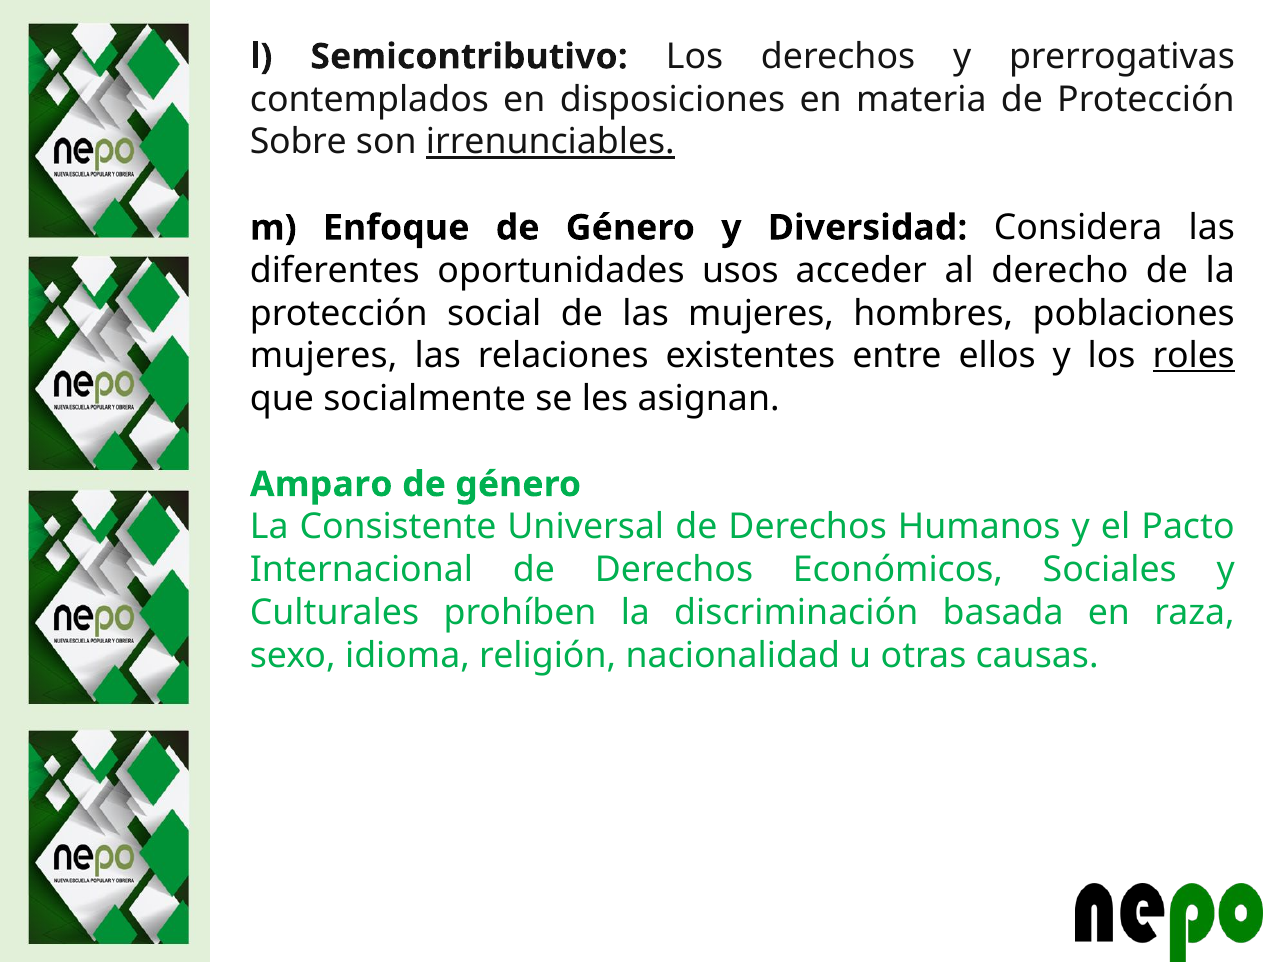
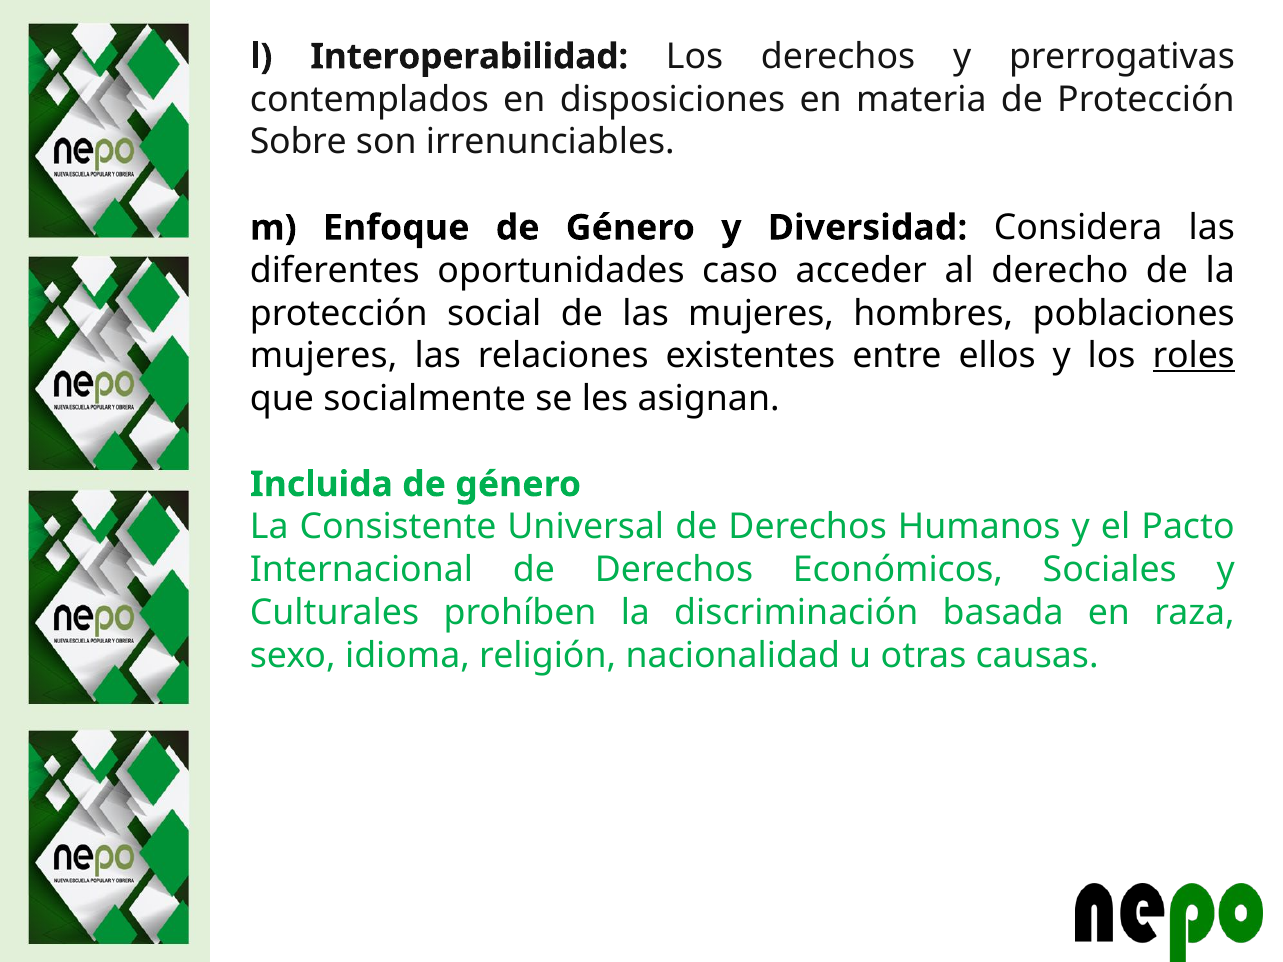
Semicontributivo: Semicontributivo -> Interoperabilidad
irrenunciables underline: present -> none
usos: usos -> caso
Amparo: Amparo -> Incluida
